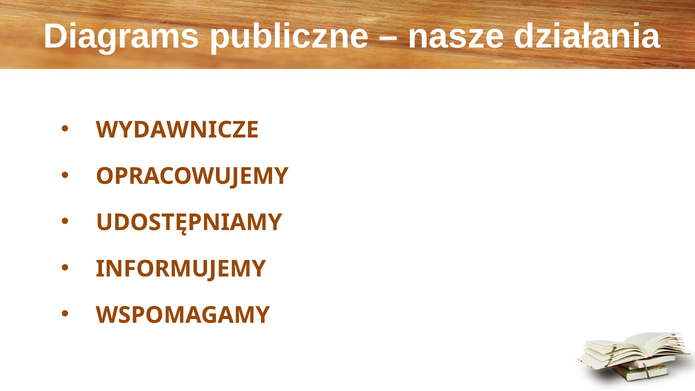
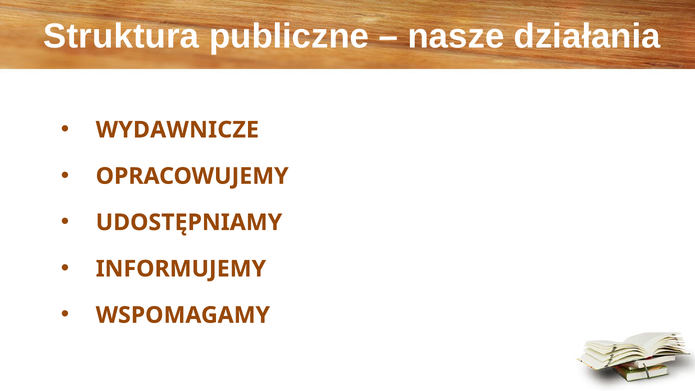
Diagrams: Diagrams -> Struktura
